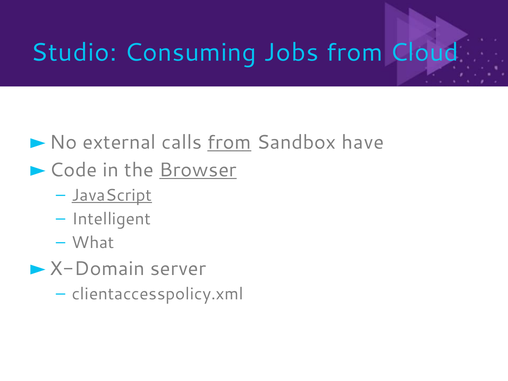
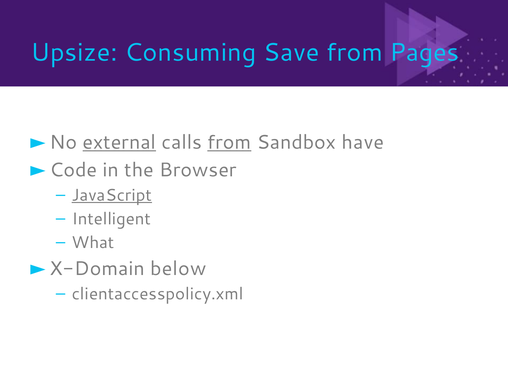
Studio: Studio -> Upsize
Jobs: Jobs -> Save
Cloud: Cloud -> Pages
external underline: none -> present
Browser underline: present -> none
server: server -> below
